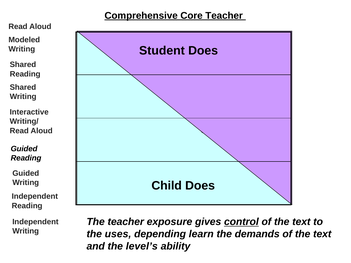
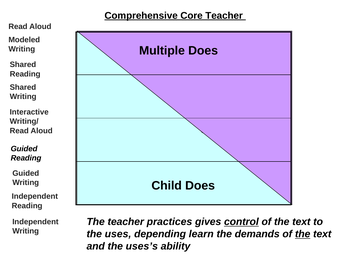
Student: Student -> Multiple
exposure: exposure -> practices
the at (303, 234) underline: none -> present
level’s: level’s -> uses’s
